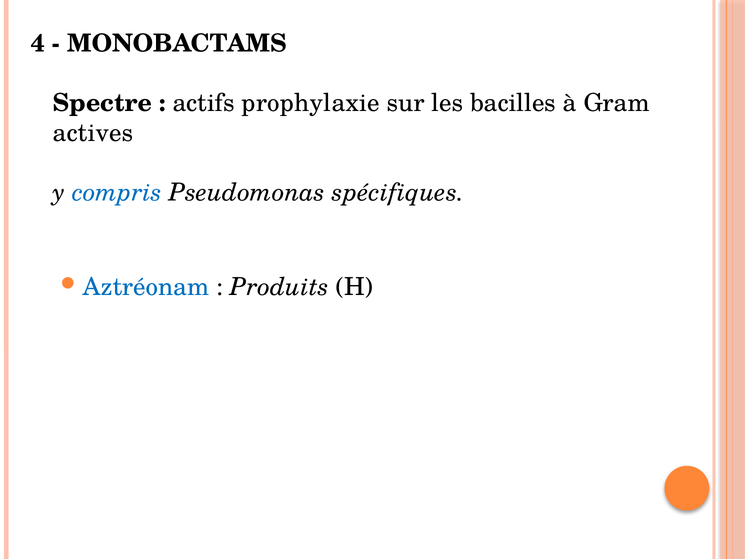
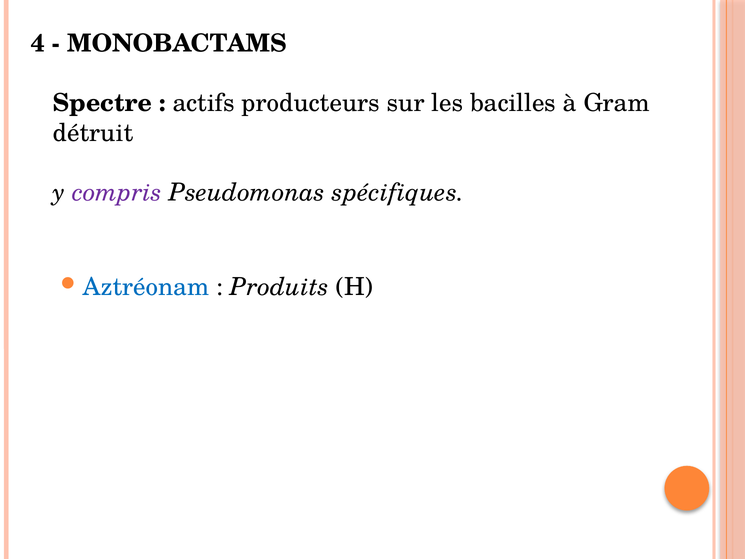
prophylaxie: prophylaxie -> producteurs
actives: actives -> détruit
compris colour: blue -> purple
